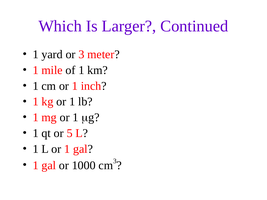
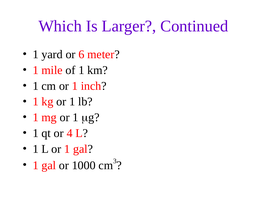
or 3: 3 -> 6
5: 5 -> 4
